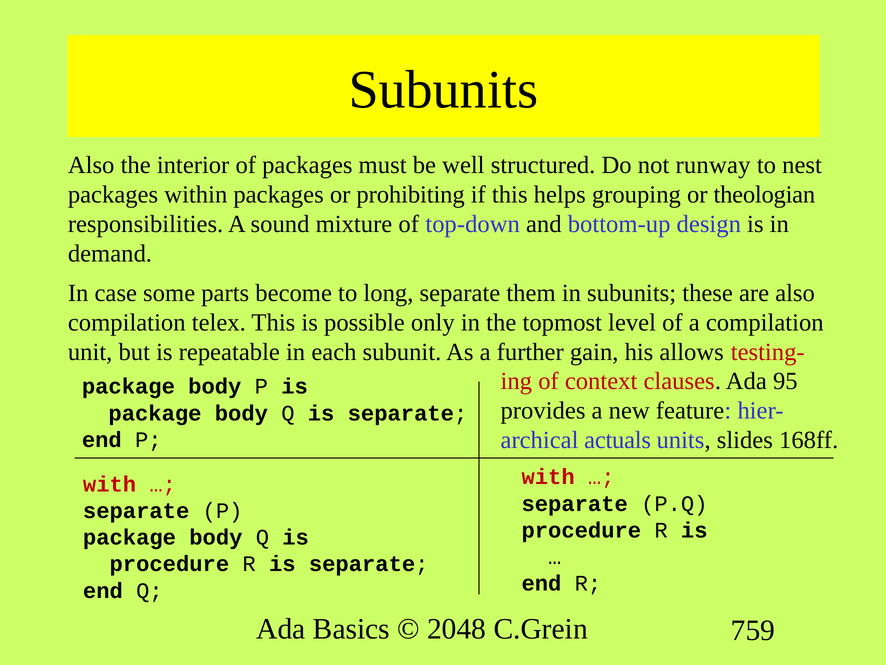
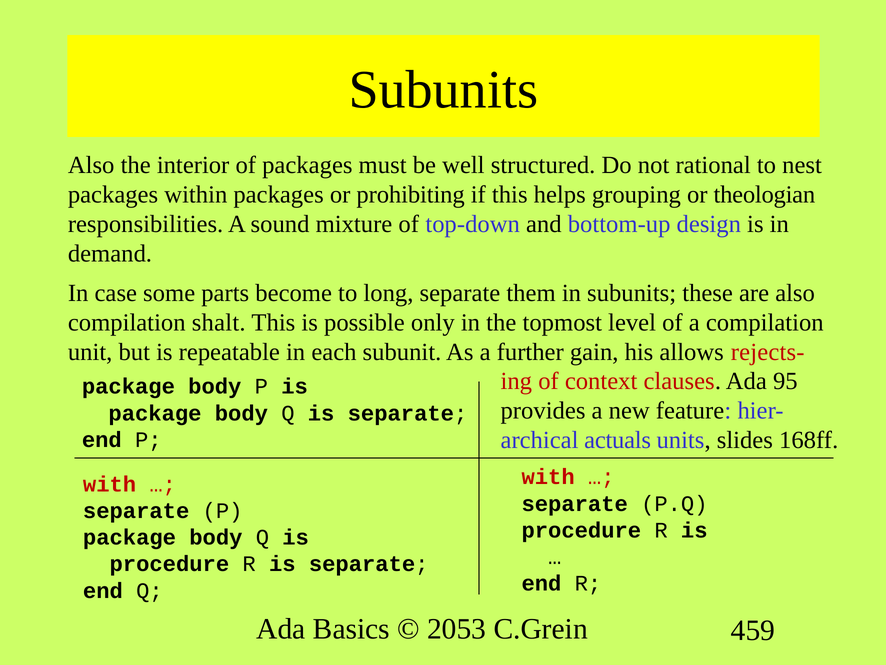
runway: runway -> rational
telex: telex -> shalt
testing-: testing- -> rejects-
2048: 2048 -> 2053
759: 759 -> 459
